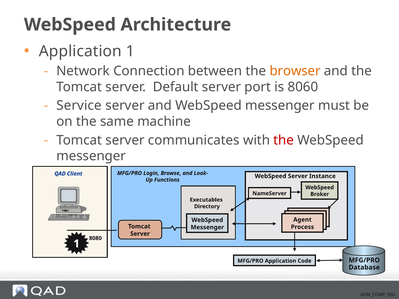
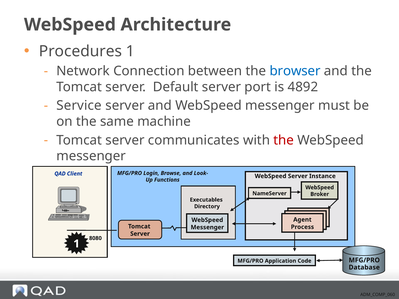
Application at (80, 51): Application -> Procedures
browser colour: orange -> blue
8060: 8060 -> 4892
